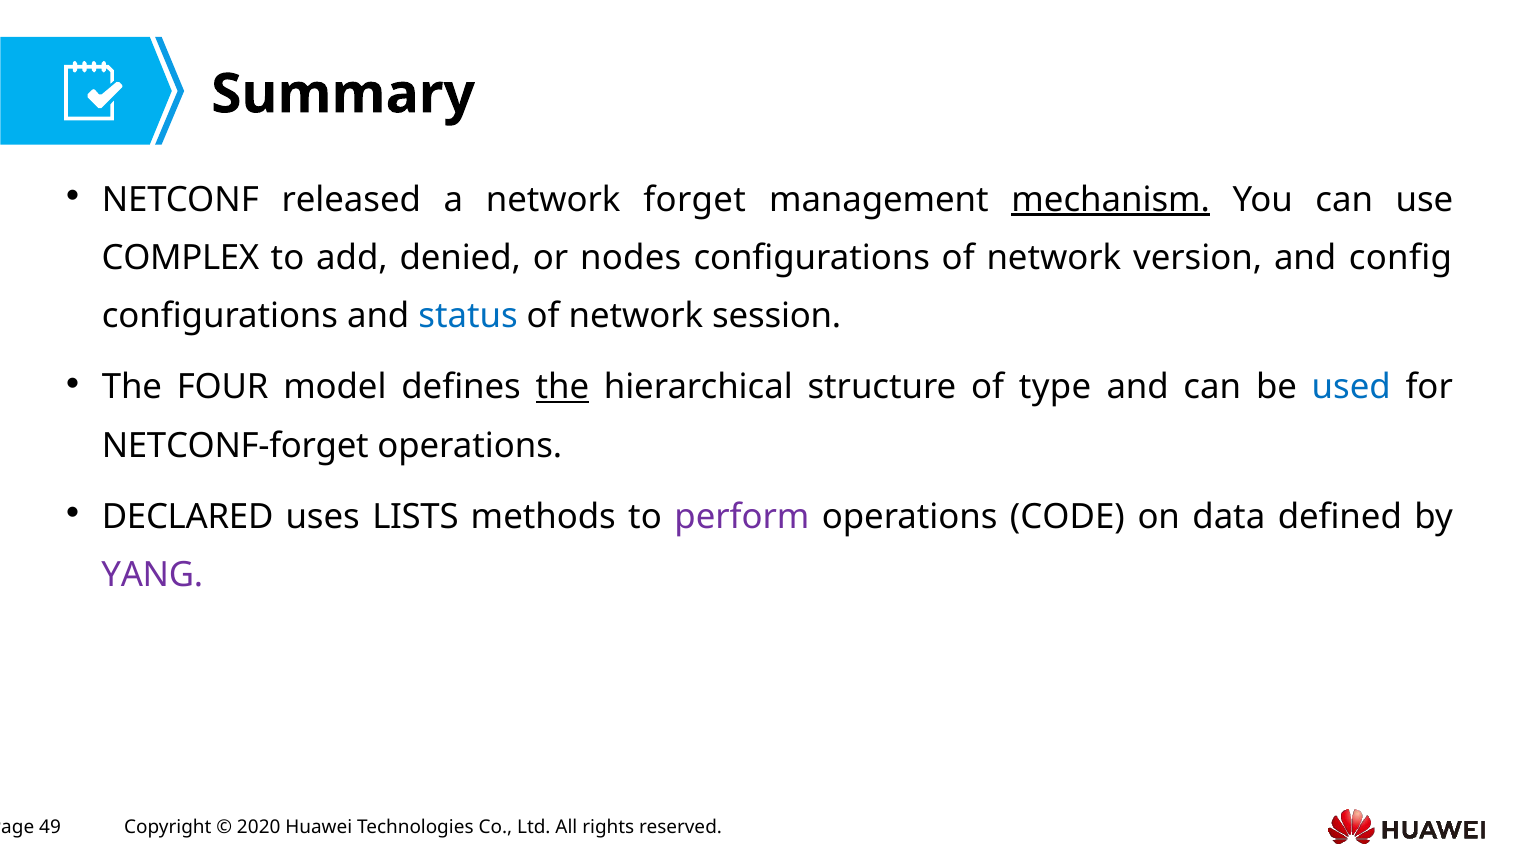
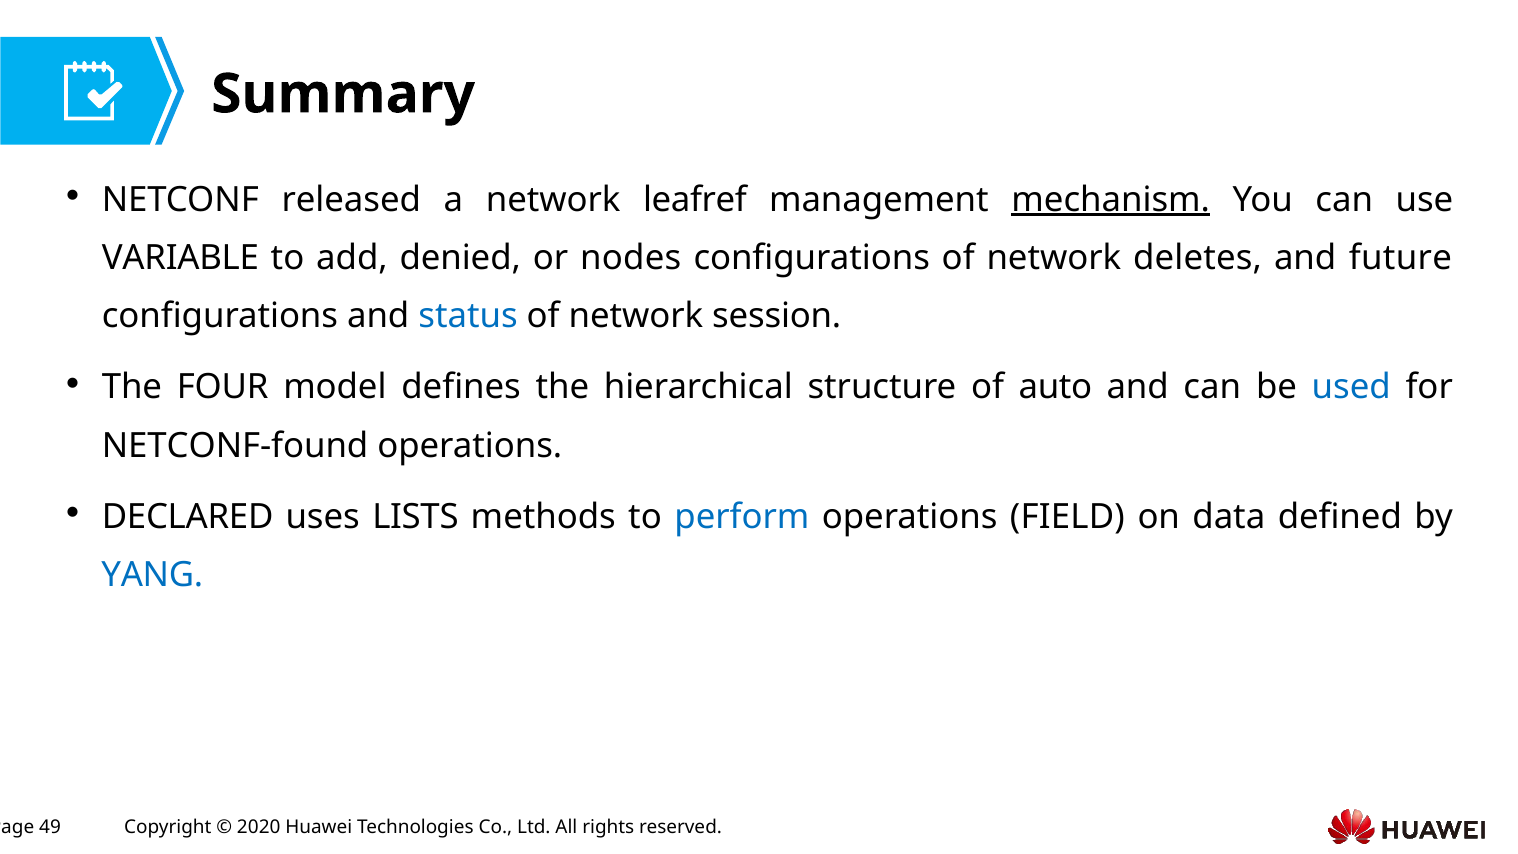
forget: forget -> leafref
COMPLEX: COMPLEX -> VARIABLE
version: version -> deletes
config: config -> future
the at (562, 387) underline: present -> none
type: type -> auto
NETCONF-forget: NETCONF-forget -> NETCONF-found
perform colour: purple -> blue
CODE: CODE -> FIELD
YANG colour: purple -> blue
